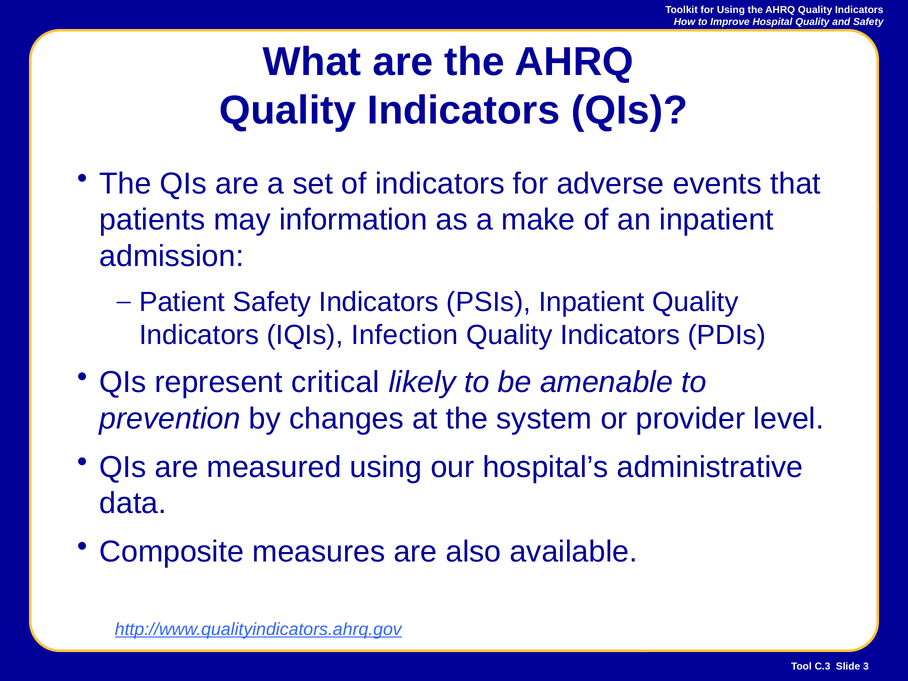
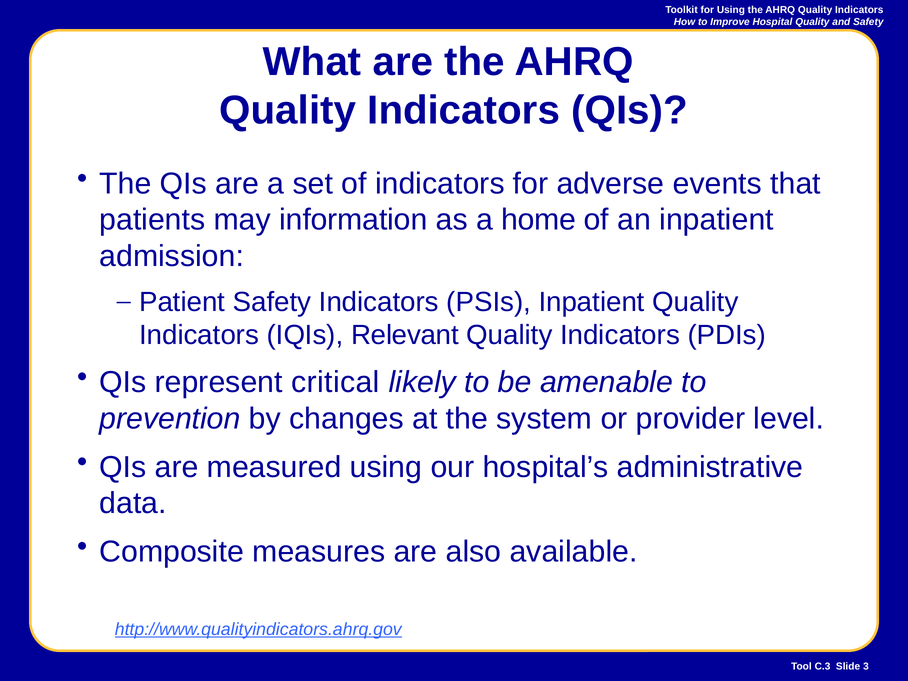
make: make -> home
Infection: Infection -> Relevant
